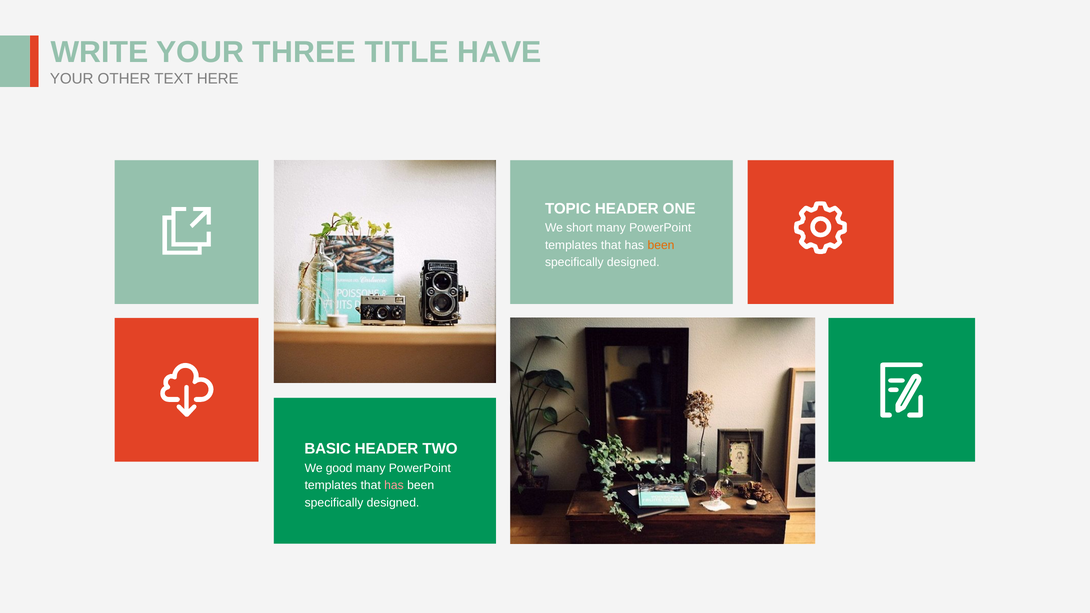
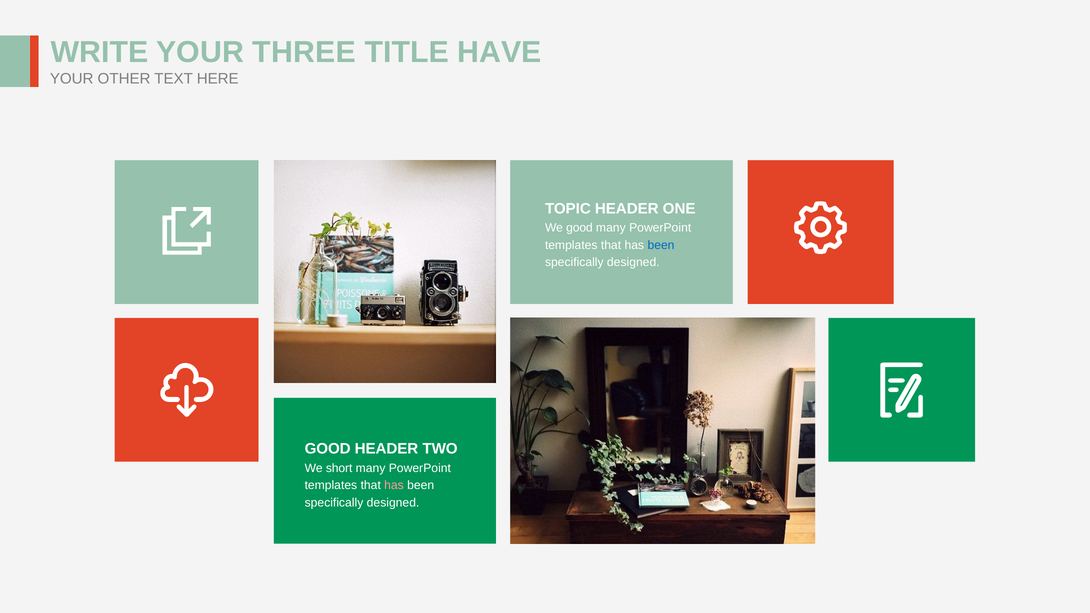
We short: short -> good
been at (661, 245) colour: orange -> blue
BASIC at (328, 449): BASIC -> GOOD
good: good -> short
